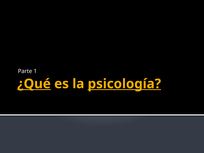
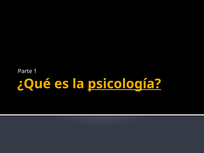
¿Qué underline: present -> none
